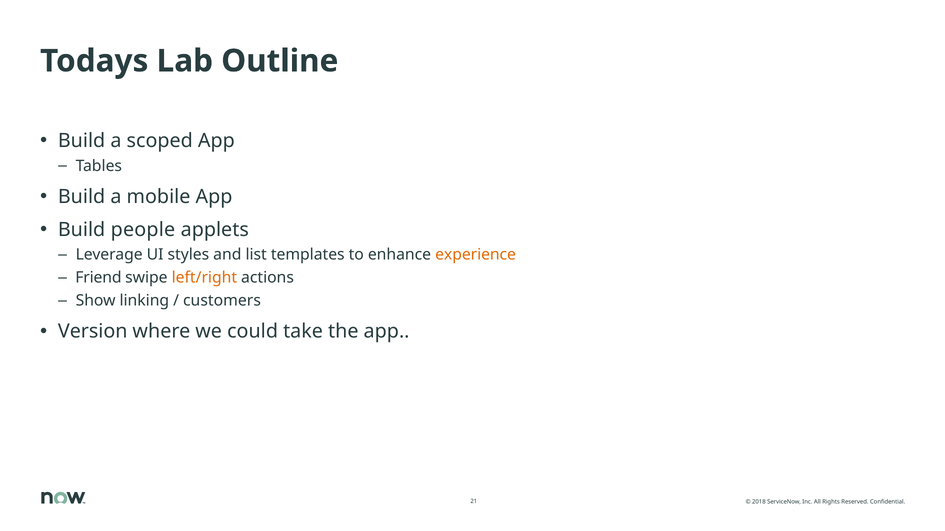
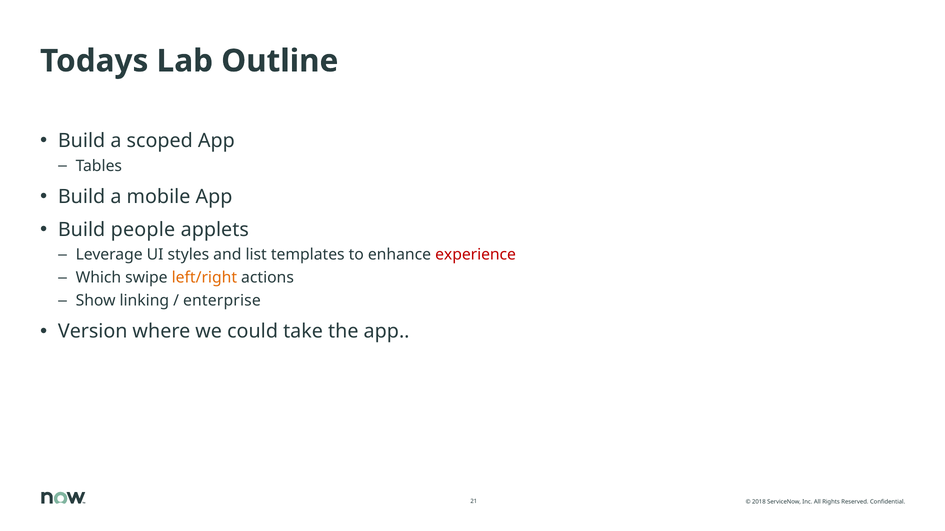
experience colour: orange -> red
Friend: Friend -> Which
customers: customers -> enterprise
